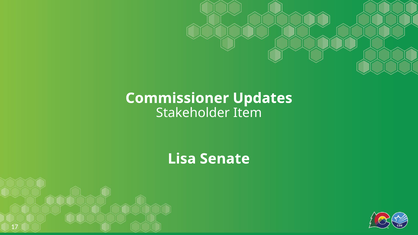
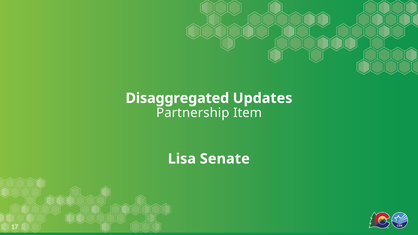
Commissioner: Commissioner -> Disaggregated
Stakeholder: Stakeholder -> Partnership
